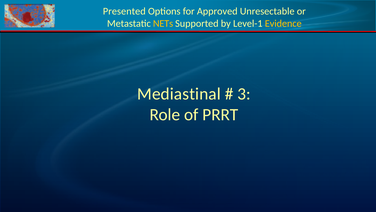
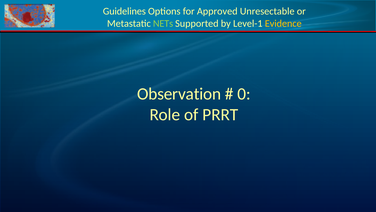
Presented: Presented -> Guidelines
NETs colour: yellow -> light green
Mediastinal: Mediastinal -> Observation
3: 3 -> 0
